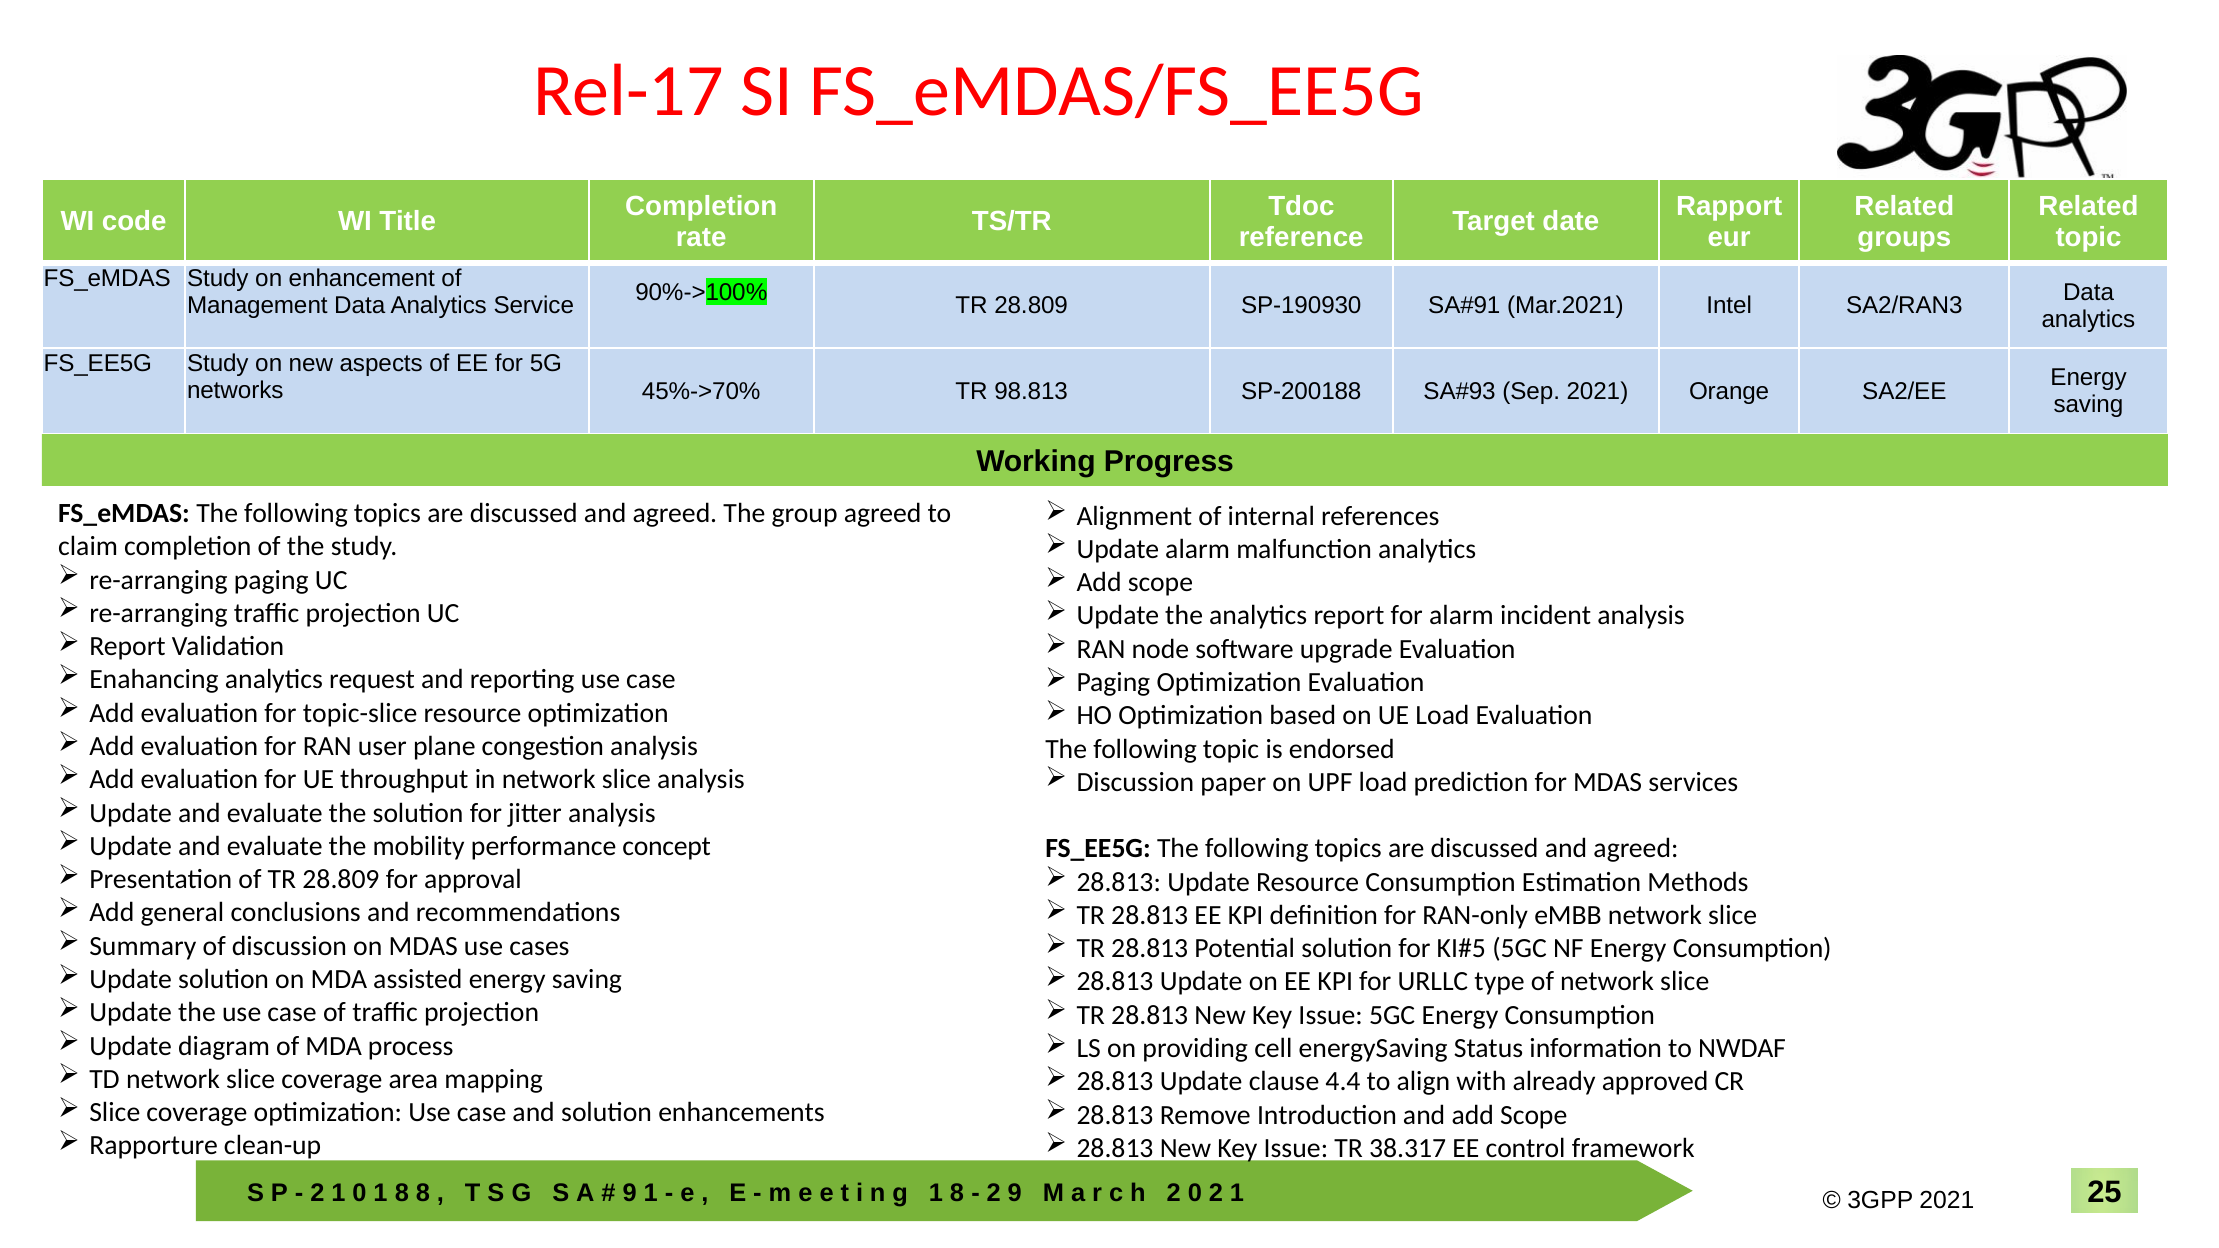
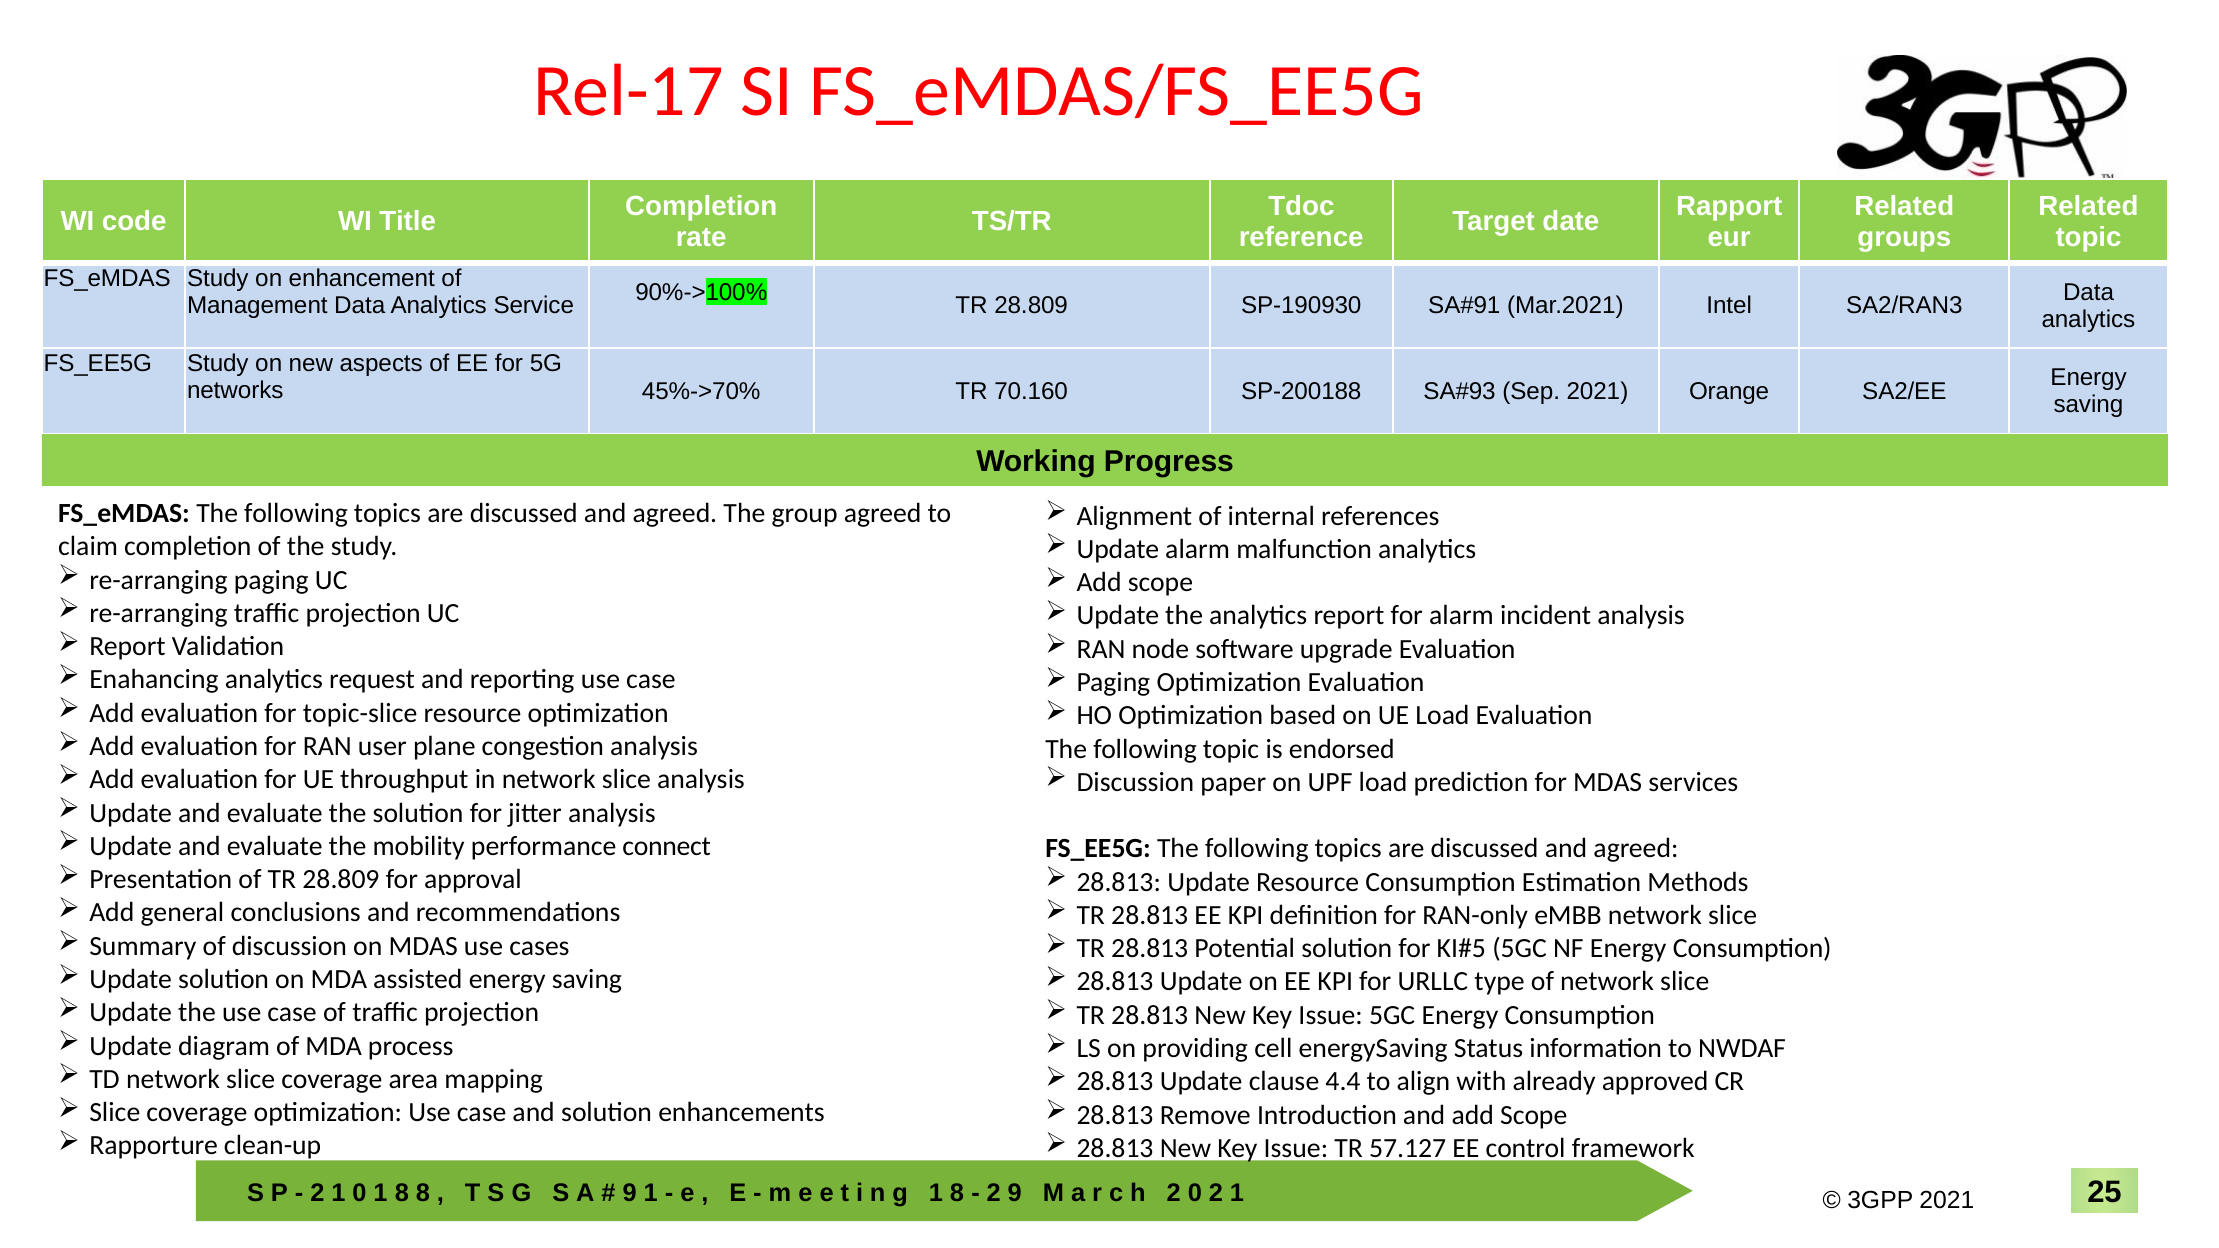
98.813: 98.813 -> 70.160
concept: concept -> connect
38.317: 38.317 -> 57.127
